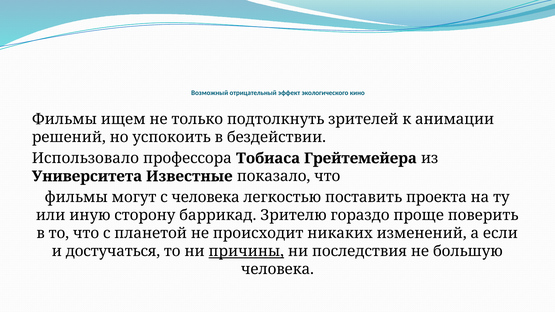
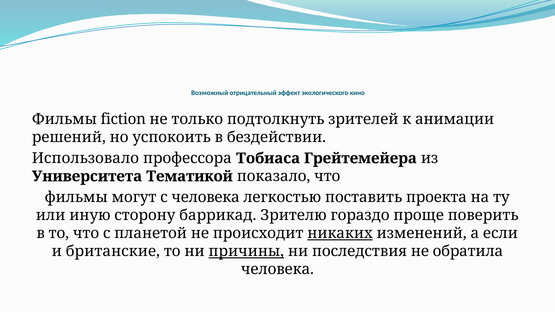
ищем: ищем -> fiction
Известные: Известные -> Тематикой
никаких underline: none -> present
достучаться: достучаться -> британские
большую: большую -> обратила
